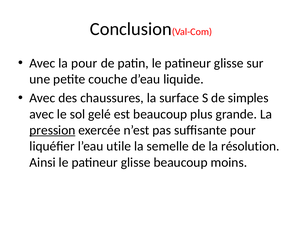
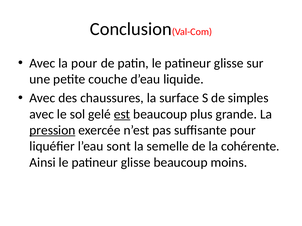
est underline: none -> present
utile: utile -> sont
résolution: résolution -> cohérente
